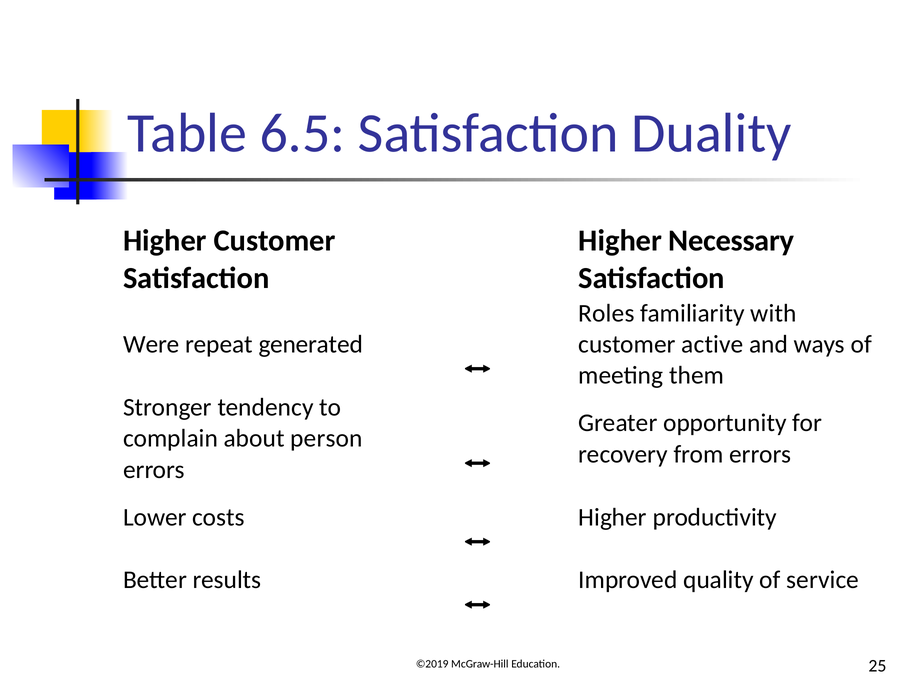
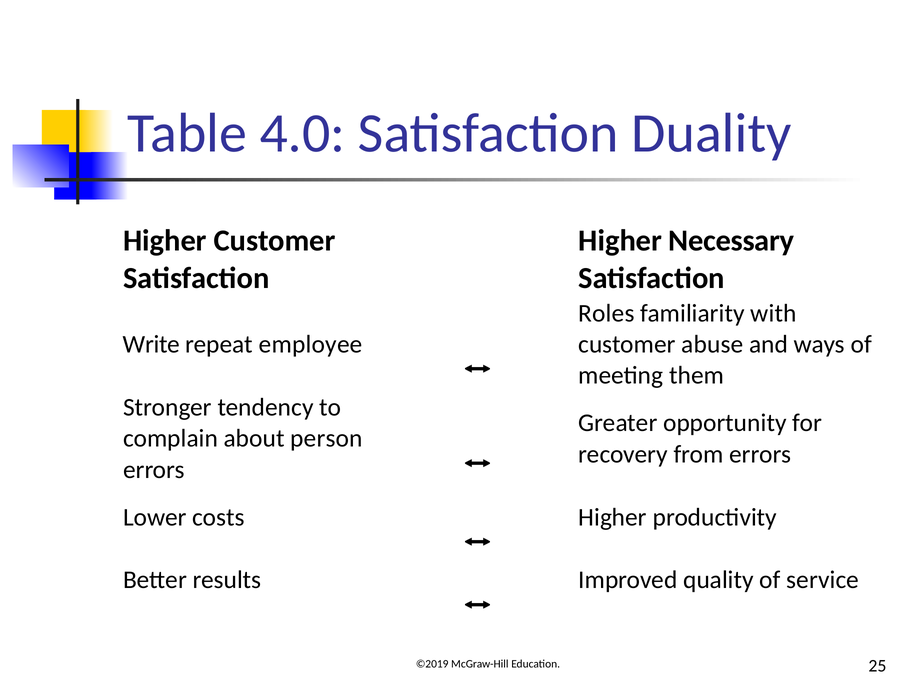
6.5: 6.5 -> 4.0
Were: Were -> Write
generated: generated -> employee
active: active -> abuse
